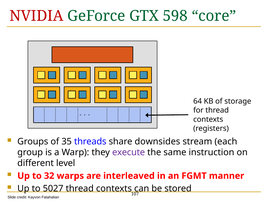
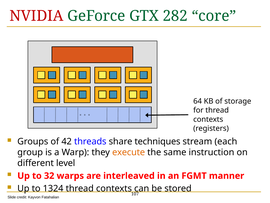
598: 598 -> 282
35: 35 -> 42
downsides: downsides -> techniques
execute colour: purple -> orange
5027: 5027 -> 1324
